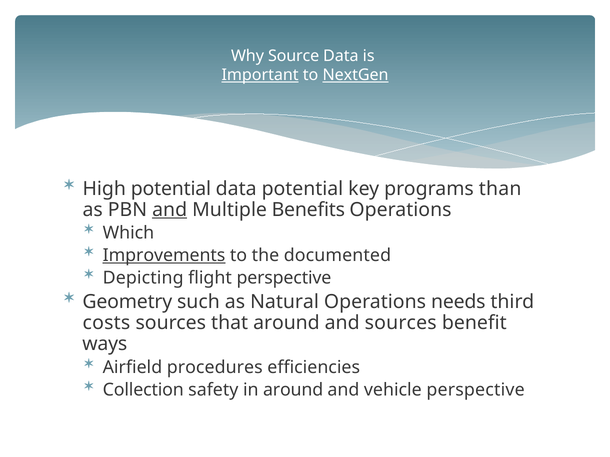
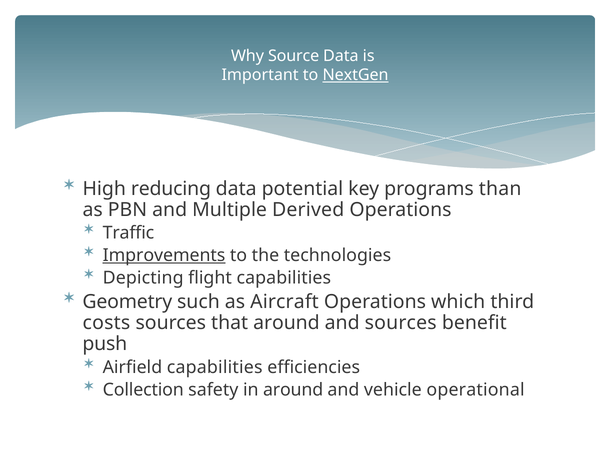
Important underline: present -> none
High potential: potential -> reducing
and at (170, 210) underline: present -> none
Benefits: Benefits -> Derived
Which: Which -> Traffic
documented: documented -> technologies
flight perspective: perspective -> capabilities
Natural: Natural -> Aircraft
needs: needs -> which
ways: ways -> push
Airfield procedures: procedures -> capabilities
vehicle perspective: perspective -> operational
